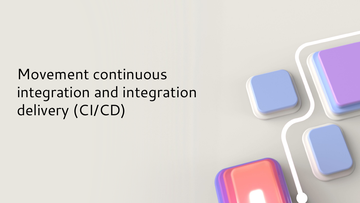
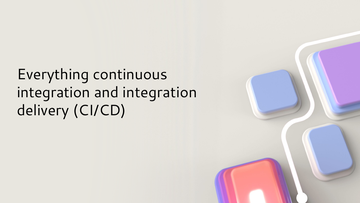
Movement: Movement -> Everything
